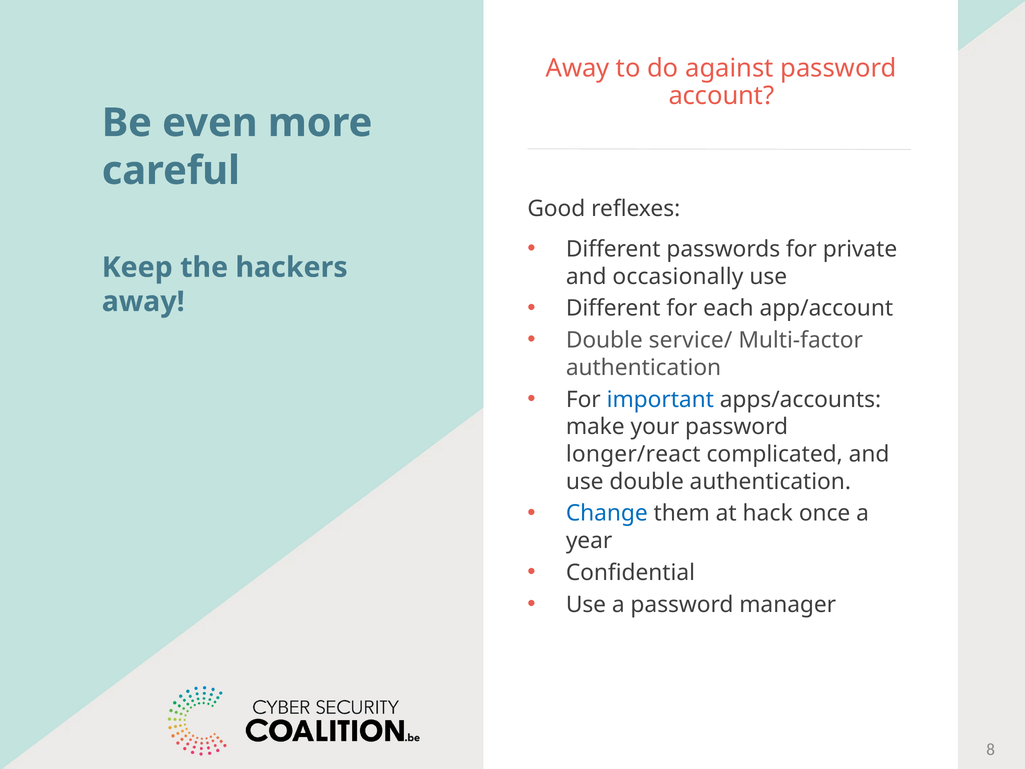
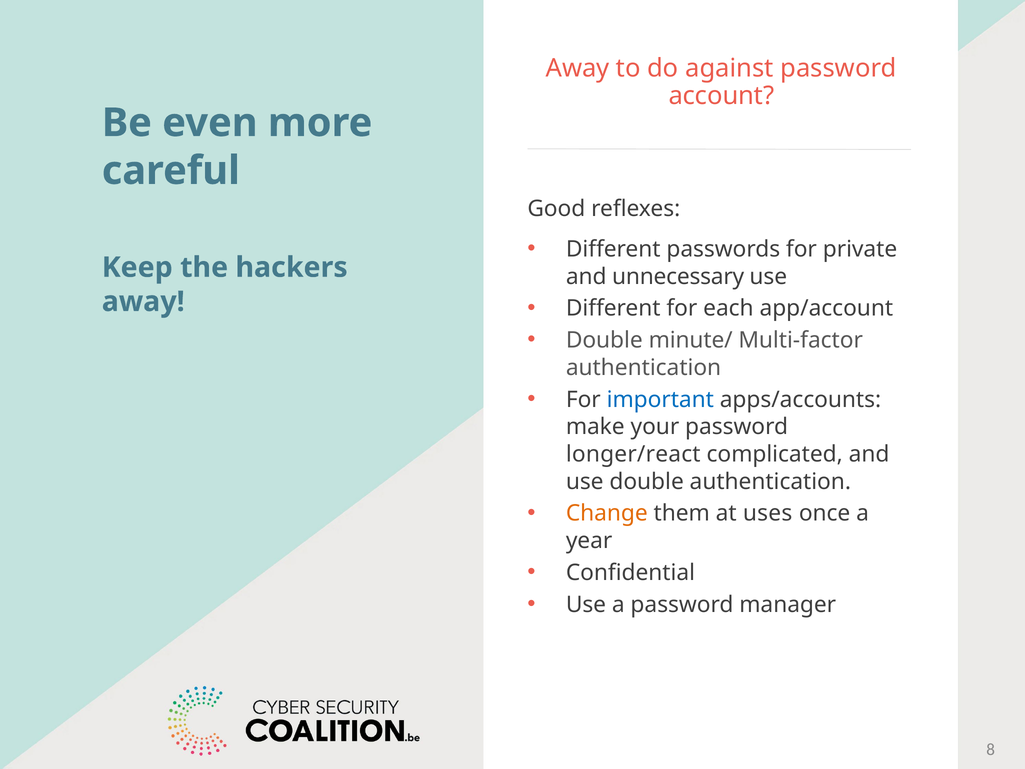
occasionally: occasionally -> unnecessary
service/: service/ -> minute/
Change colour: blue -> orange
hack: hack -> uses
